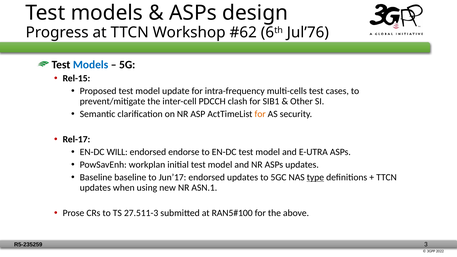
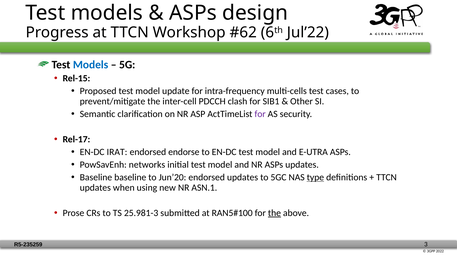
Jul’76: Jul’76 -> Jul’22
for at (260, 114) colour: orange -> purple
WILL: WILL -> IRAT
workplan: workplan -> networks
Jun’17: Jun’17 -> Jun’20
27.511-3: 27.511-3 -> 25.981-3
the at (274, 213) underline: none -> present
